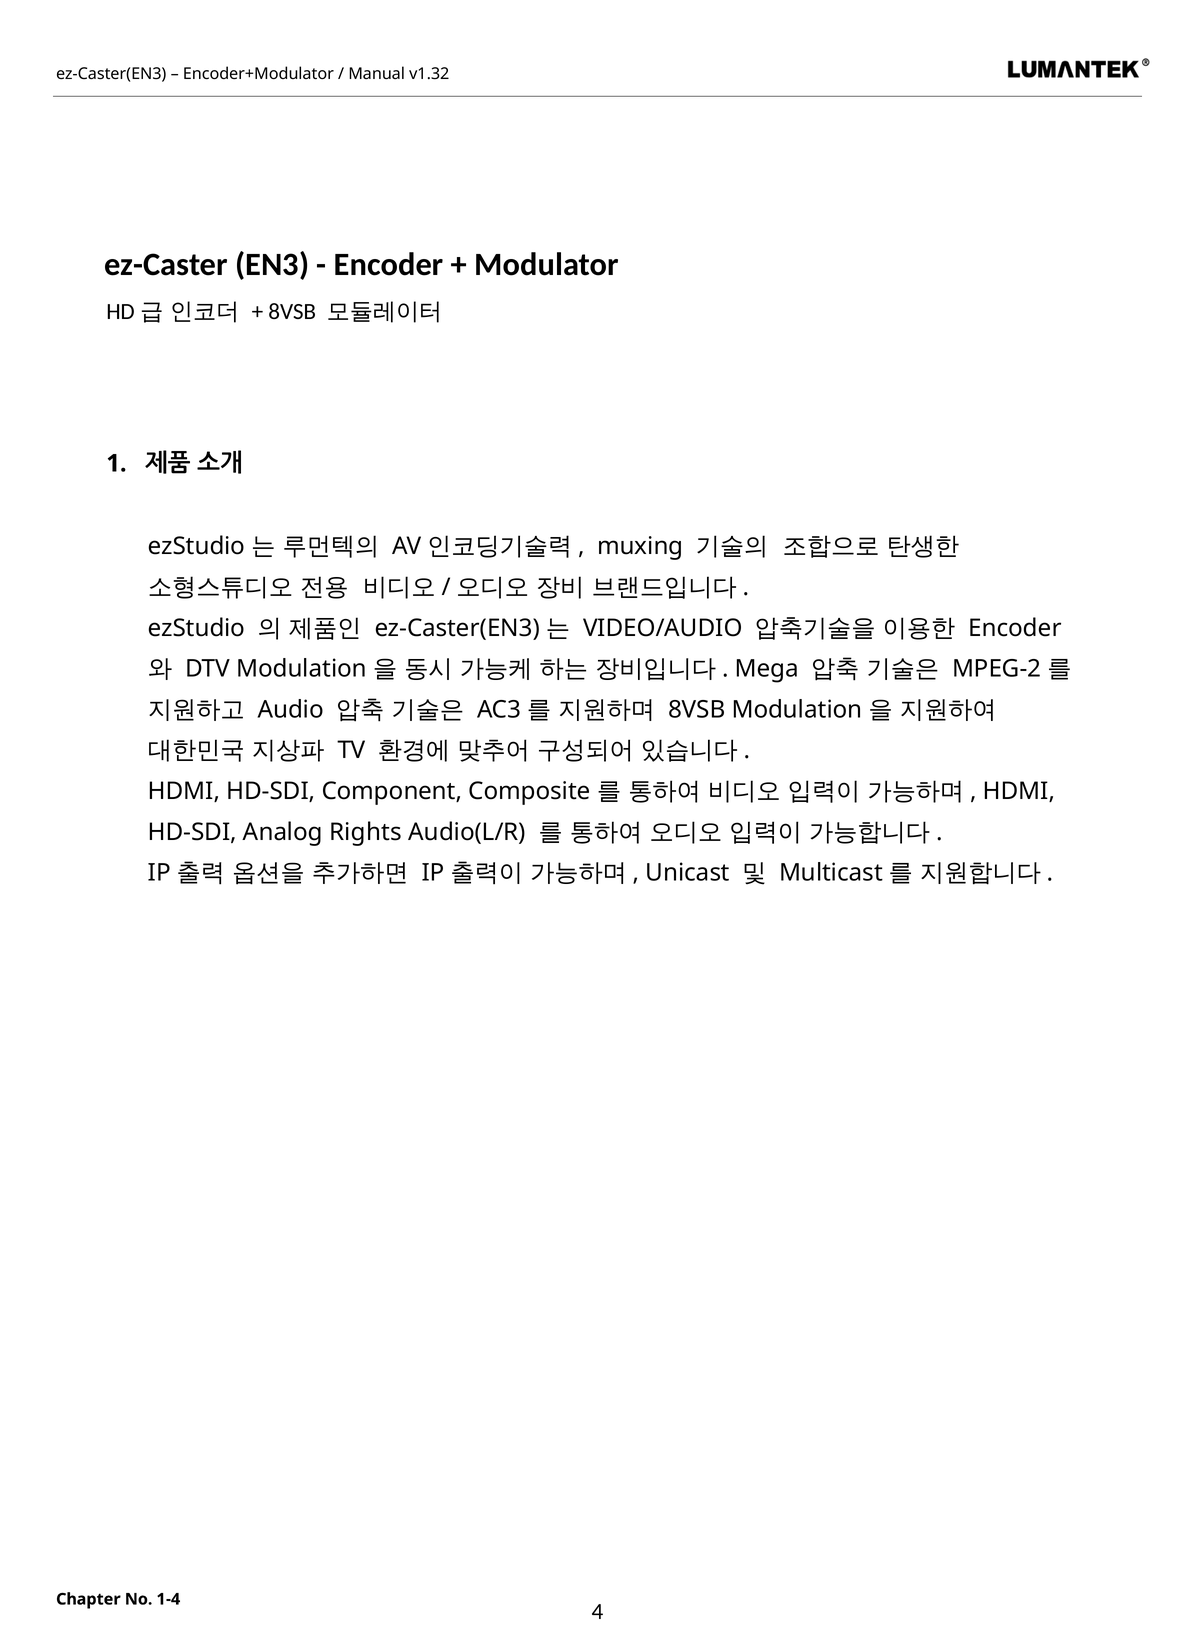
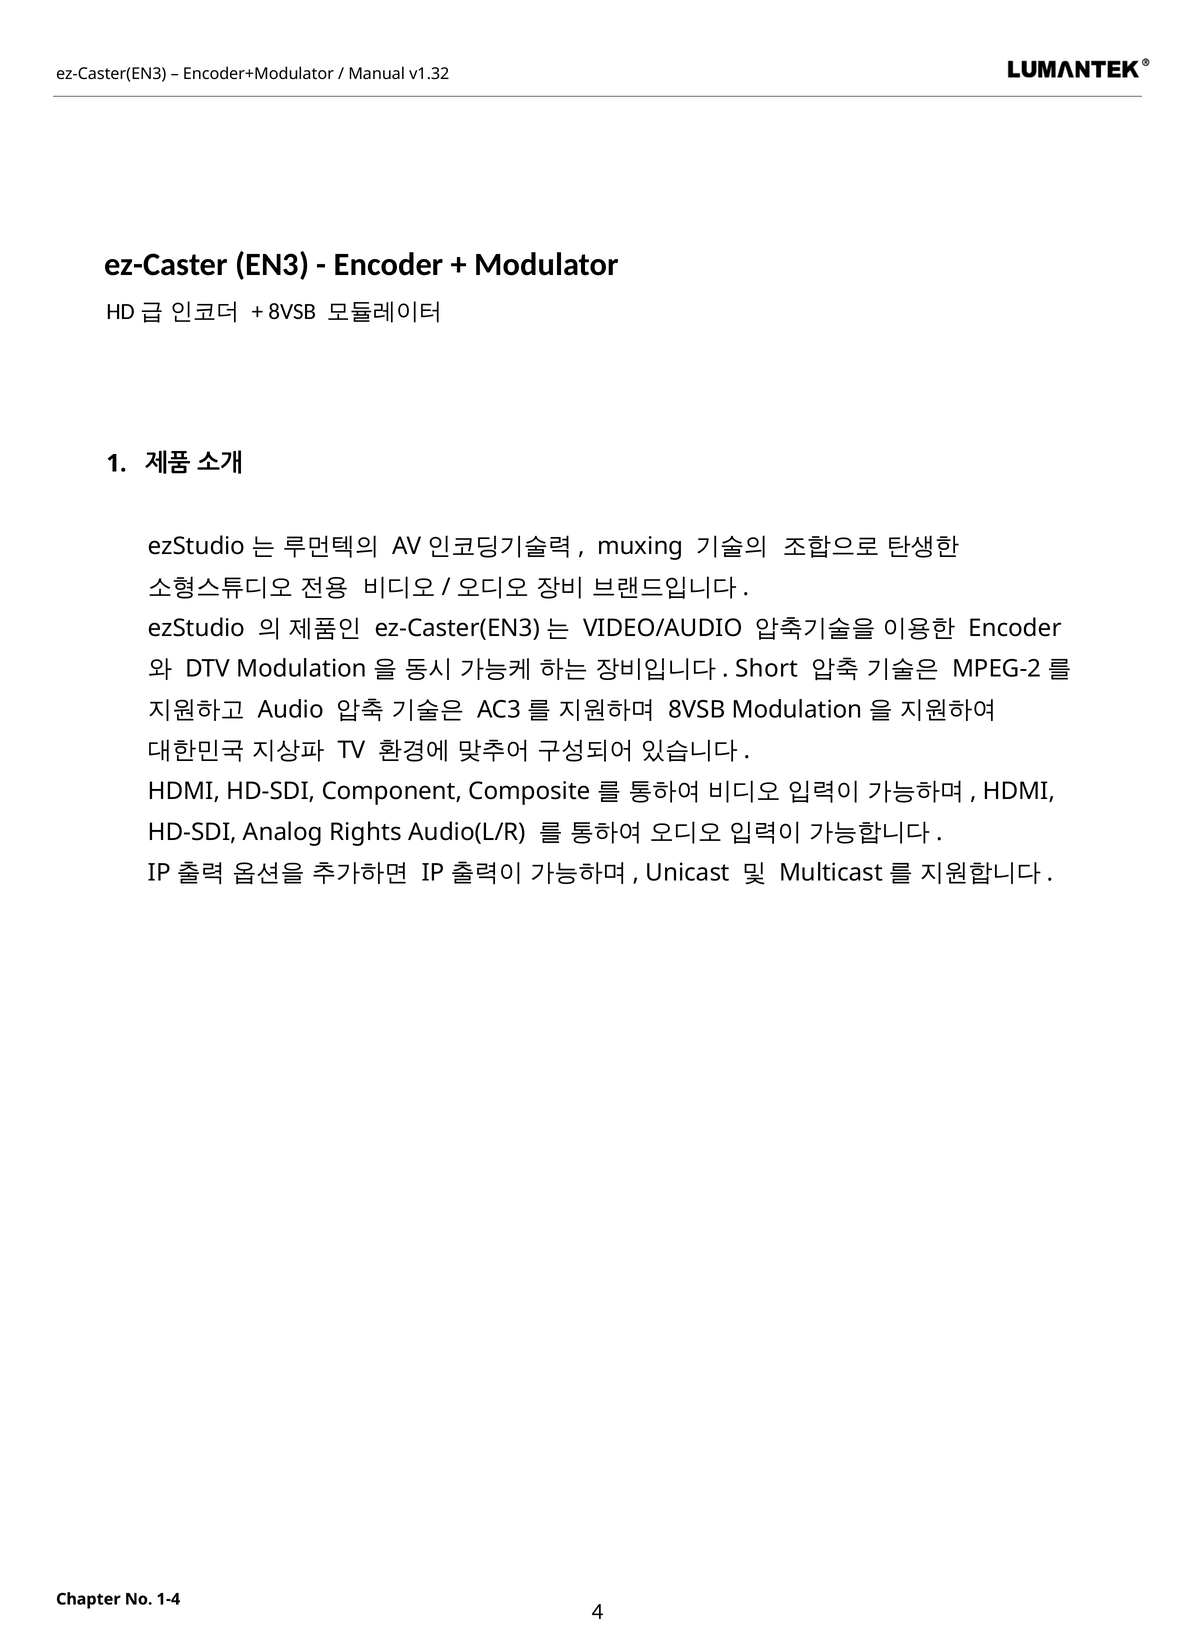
Mega: Mega -> Short
